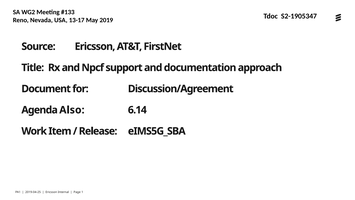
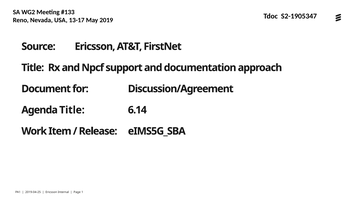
Agenda Also: Also -> Title
